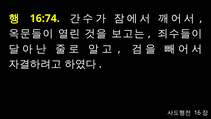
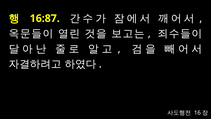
16:74: 16:74 -> 16:87
